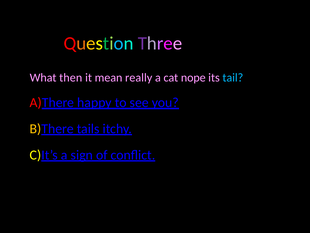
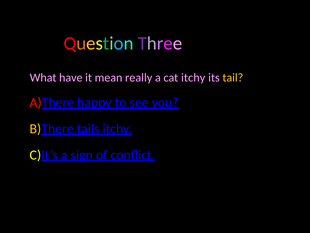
then: then -> have
cat nope: nope -> itchy
tail colour: light blue -> yellow
